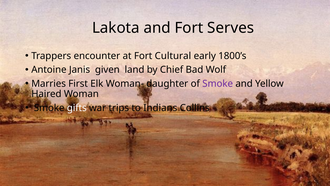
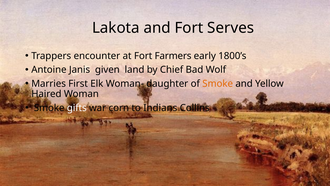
Cultural: Cultural -> Farmers
Smoke at (218, 83) colour: purple -> orange
trips: trips -> corn
